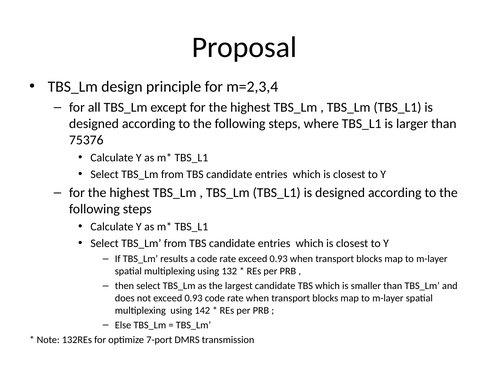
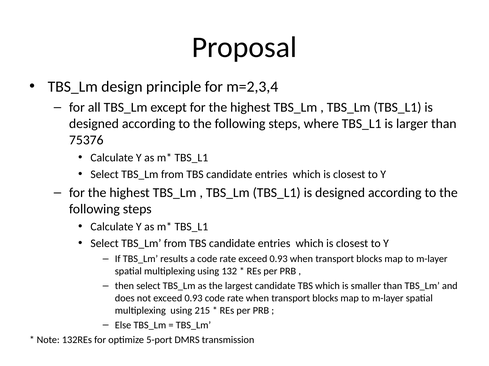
142: 142 -> 215
7-port: 7-port -> 5-port
